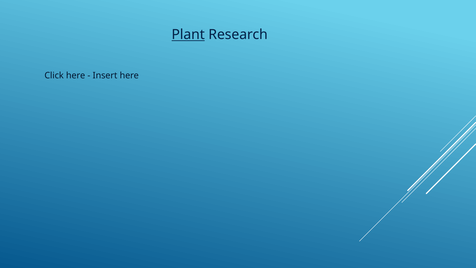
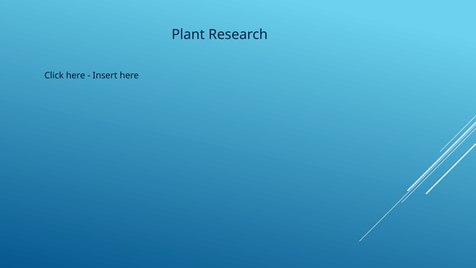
Plant underline: present -> none
